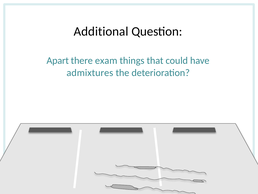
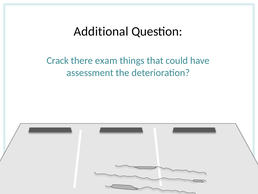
Apart: Apart -> Crack
admixtures: admixtures -> assessment
